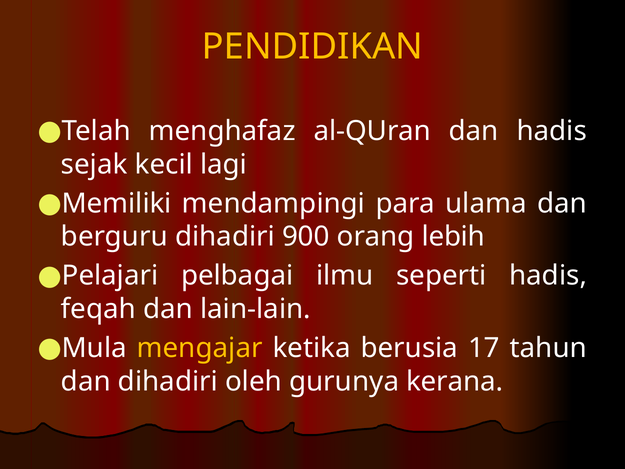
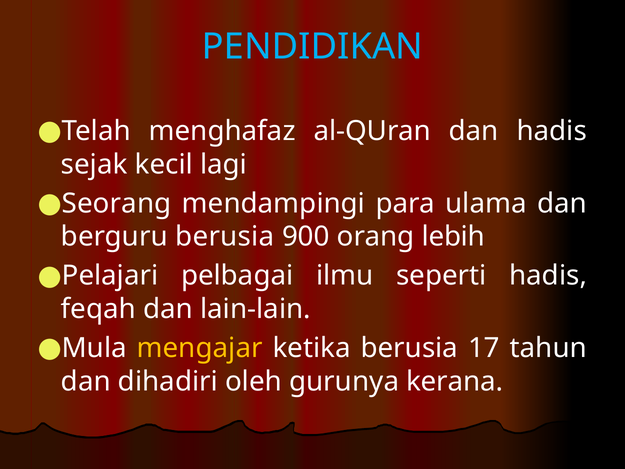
PENDIDIKAN colour: yellow -> light blue
Memiliki: Memiliki -> Seorang
berguru dihadiri: dihadiri -> berusia
